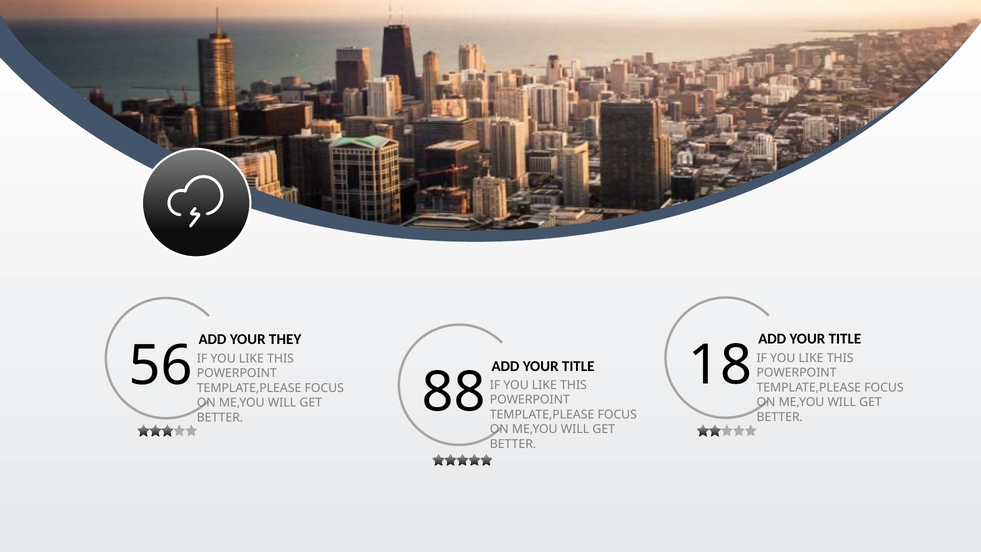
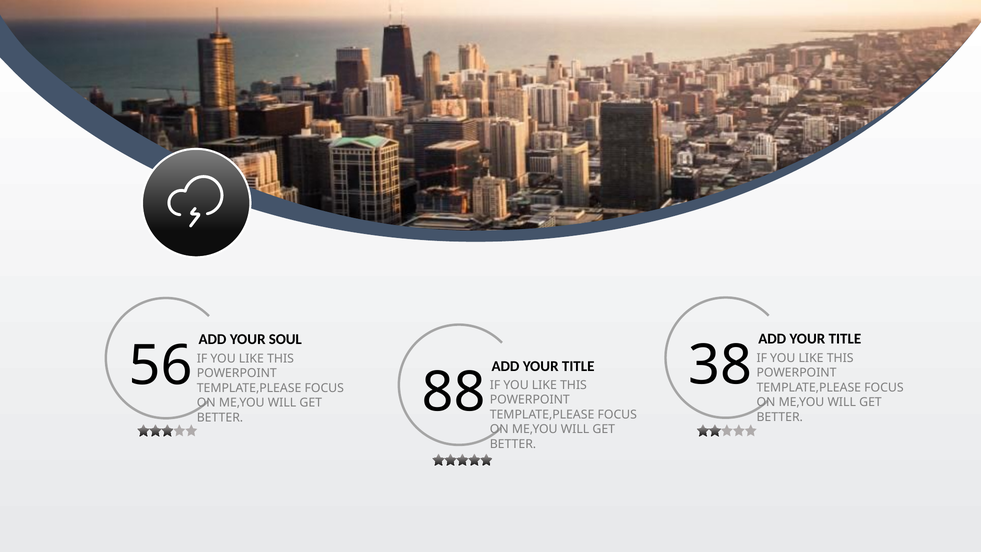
THEY: THEY -> SOUL
18: 18 -> 38
